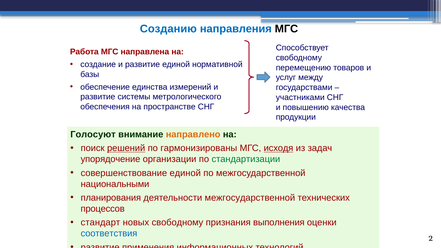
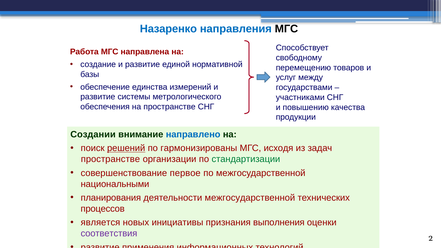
Созданию: Созданию -> Назаренко
Голосуют: Голосуют -> Создании
направлено colour: orange -> blue
исходя underline: present -> none
упорядочение at (111, 159): упорядочение -> пространстве
совершенствование единой: единой -> первое
стандарт: стандарт -> является
новых свободному: свободному -> инициативы
соответствия colour: blue -> purple
